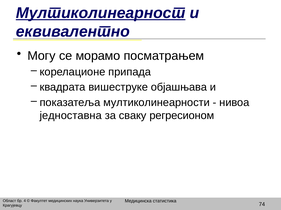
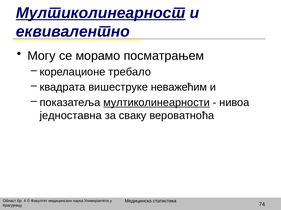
припада: припада -> требало
објашњава: објашњава -> неважећим
мултиколинеарности underline: none -> present
регресионом: регресионом -> вероватноћа
